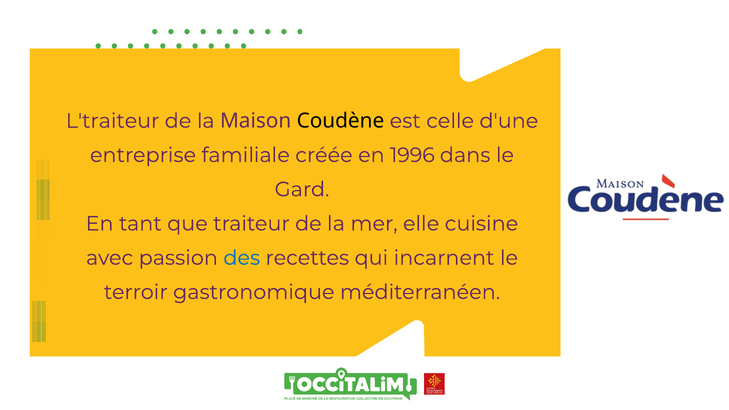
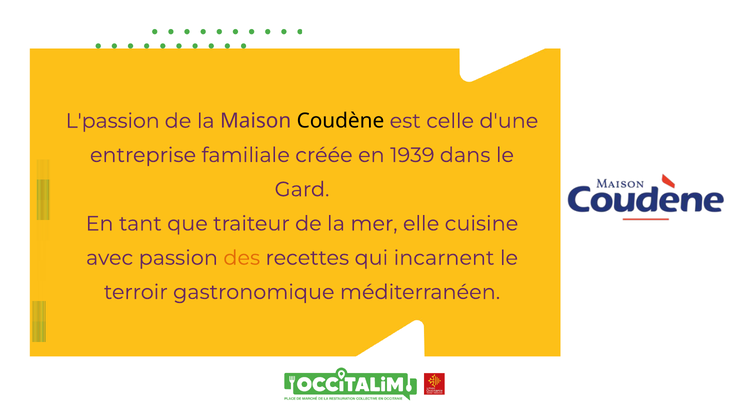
L'traiteur: L'traiteur -> L'passion
1996: 1996 -> 1939
des colour: blue -> orange
